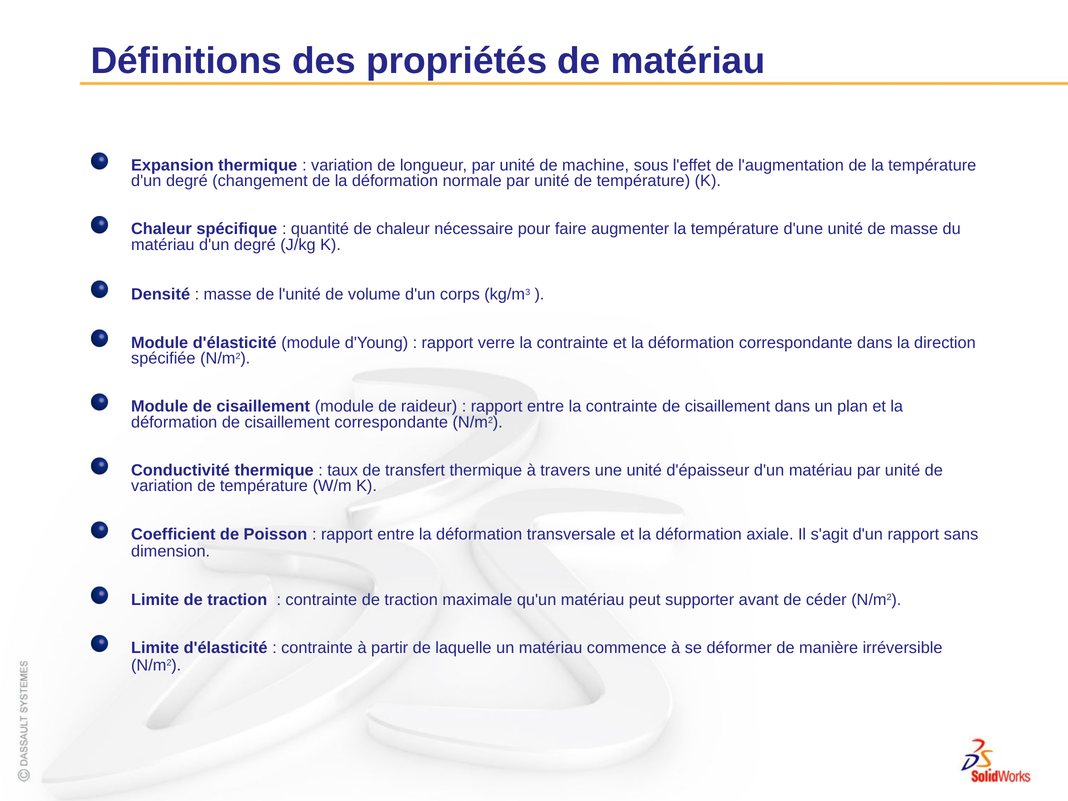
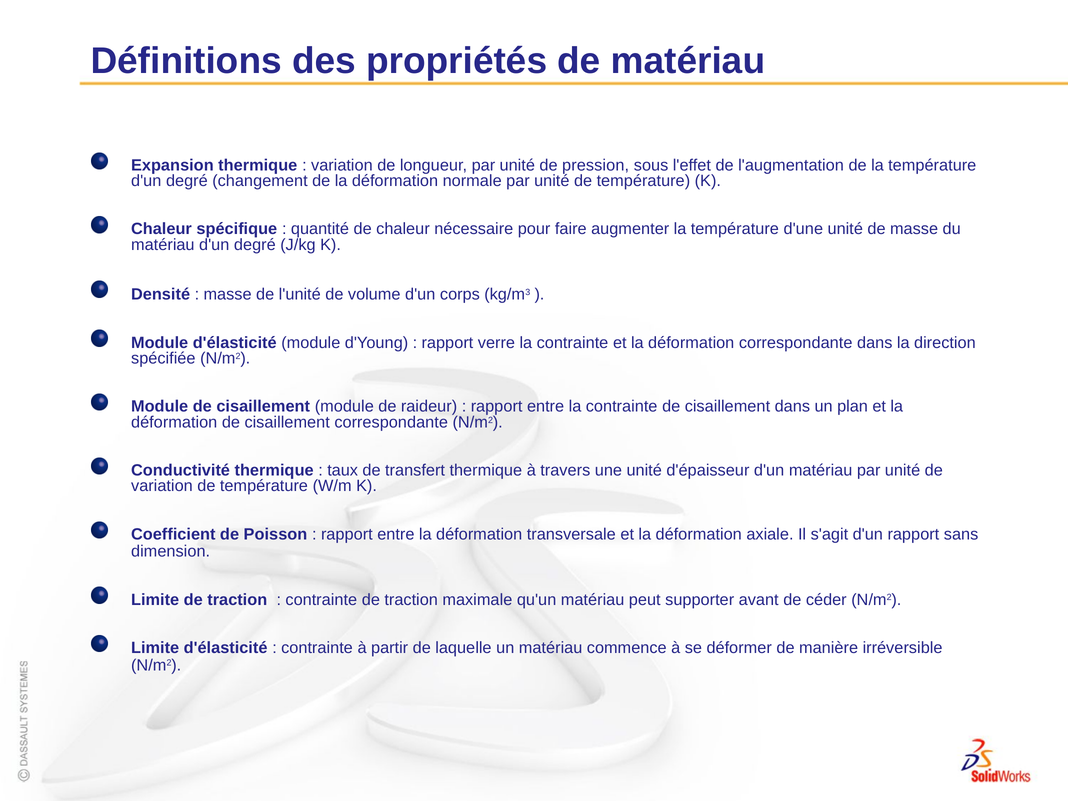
machine: machine -> pression
